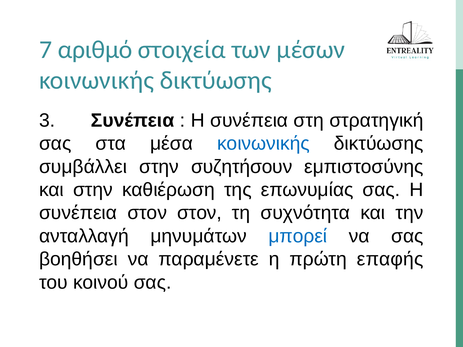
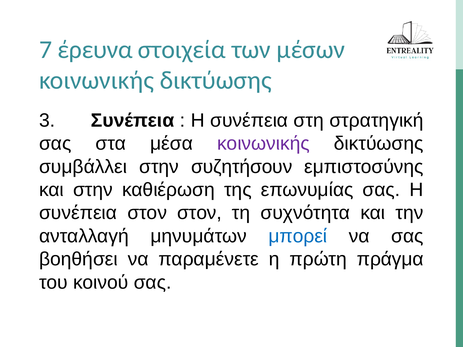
αριθμό: αριθμό -> έρευνα
κοινωνικής at (263, 144) colour: blue -> purple
επαφής: επαφής -> πράγμα
